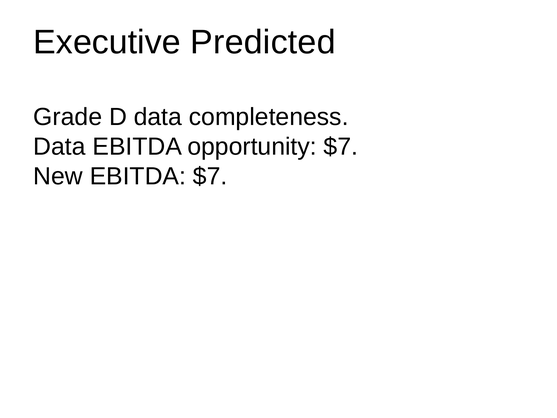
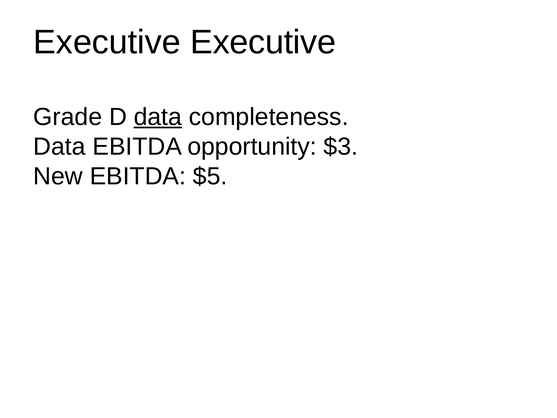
Executive Predicted: Predicted -> Executive
data at (158, 117) underline: none -> present
opportunity $7: $7 -> $3
EBITDA $7: $7 -> $5
